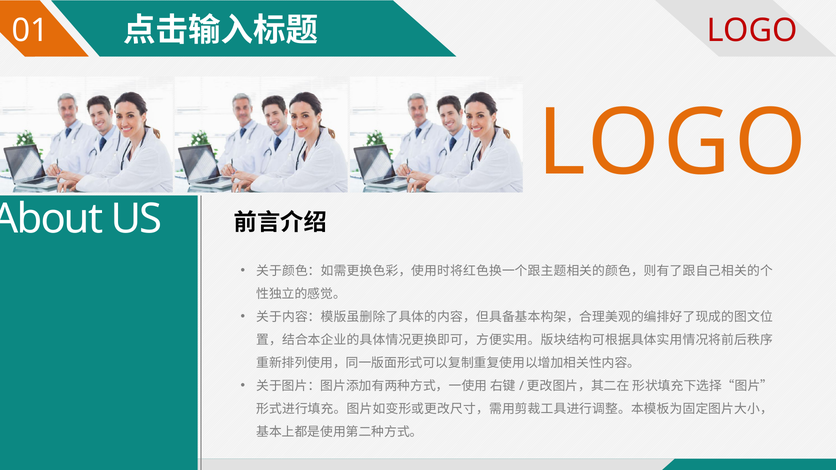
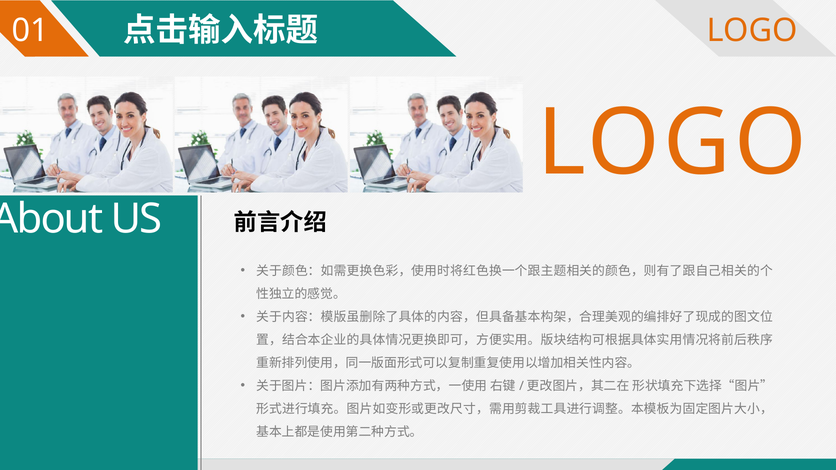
LOGO at (752, 31) colour: red -> orange
